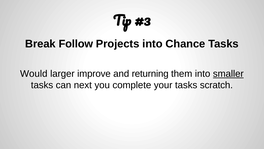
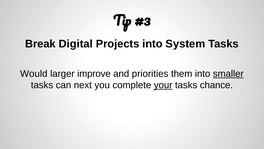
Follow: Follow -> Digital
Chance: Chance -> System
returning: returning -> priorities
your underline: none -> present
scratch: scratch -> chance
